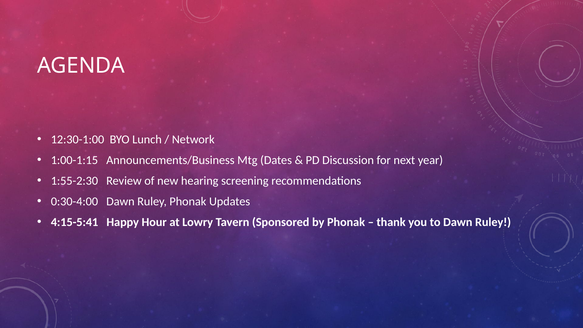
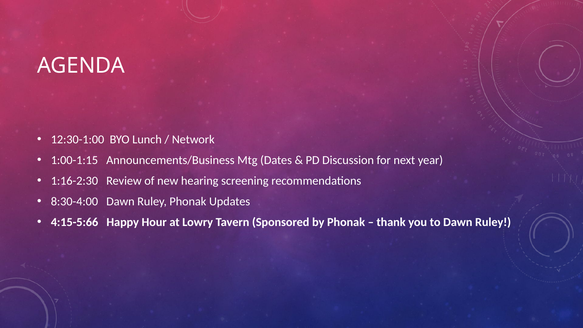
1:55-2:30: 1:55-2:30 -> 1:16-2:30
0:30-4:00: 0:30-4:00 -> 8:30-4:00
4:15-5:41: 4:15-5:41 -> 4:15-5:66
